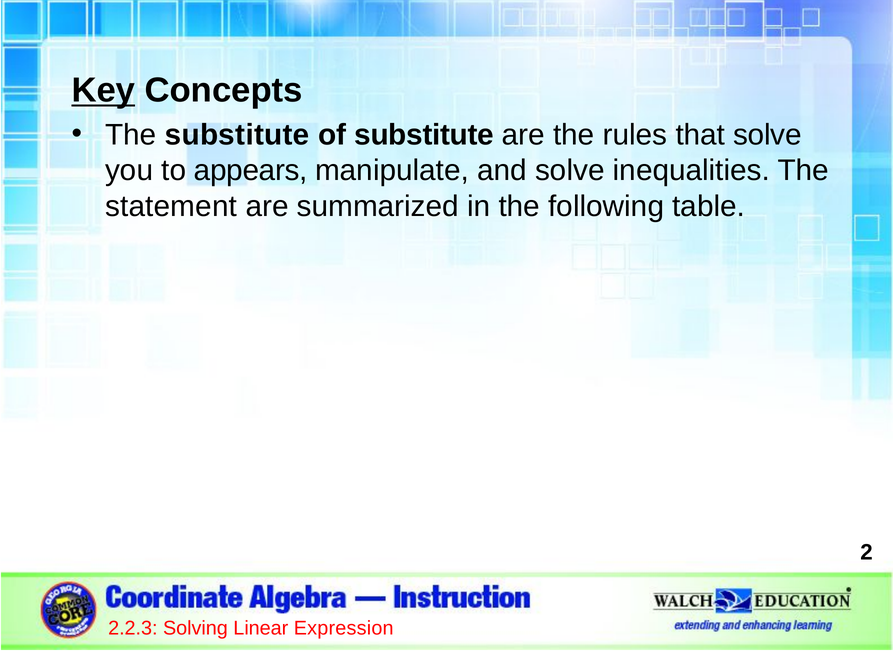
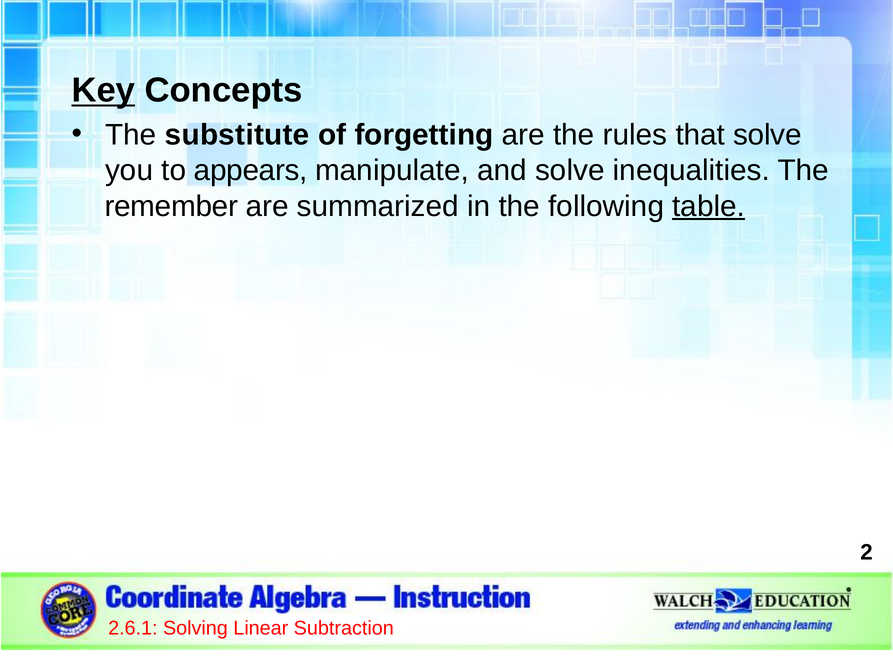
of substitute: substitute -> forgetting
statement: statement -> remember
table underline: none -> present
2.2.3: 2.2.3 -> 2.6.1
Expression: Expression -> Subtraction
